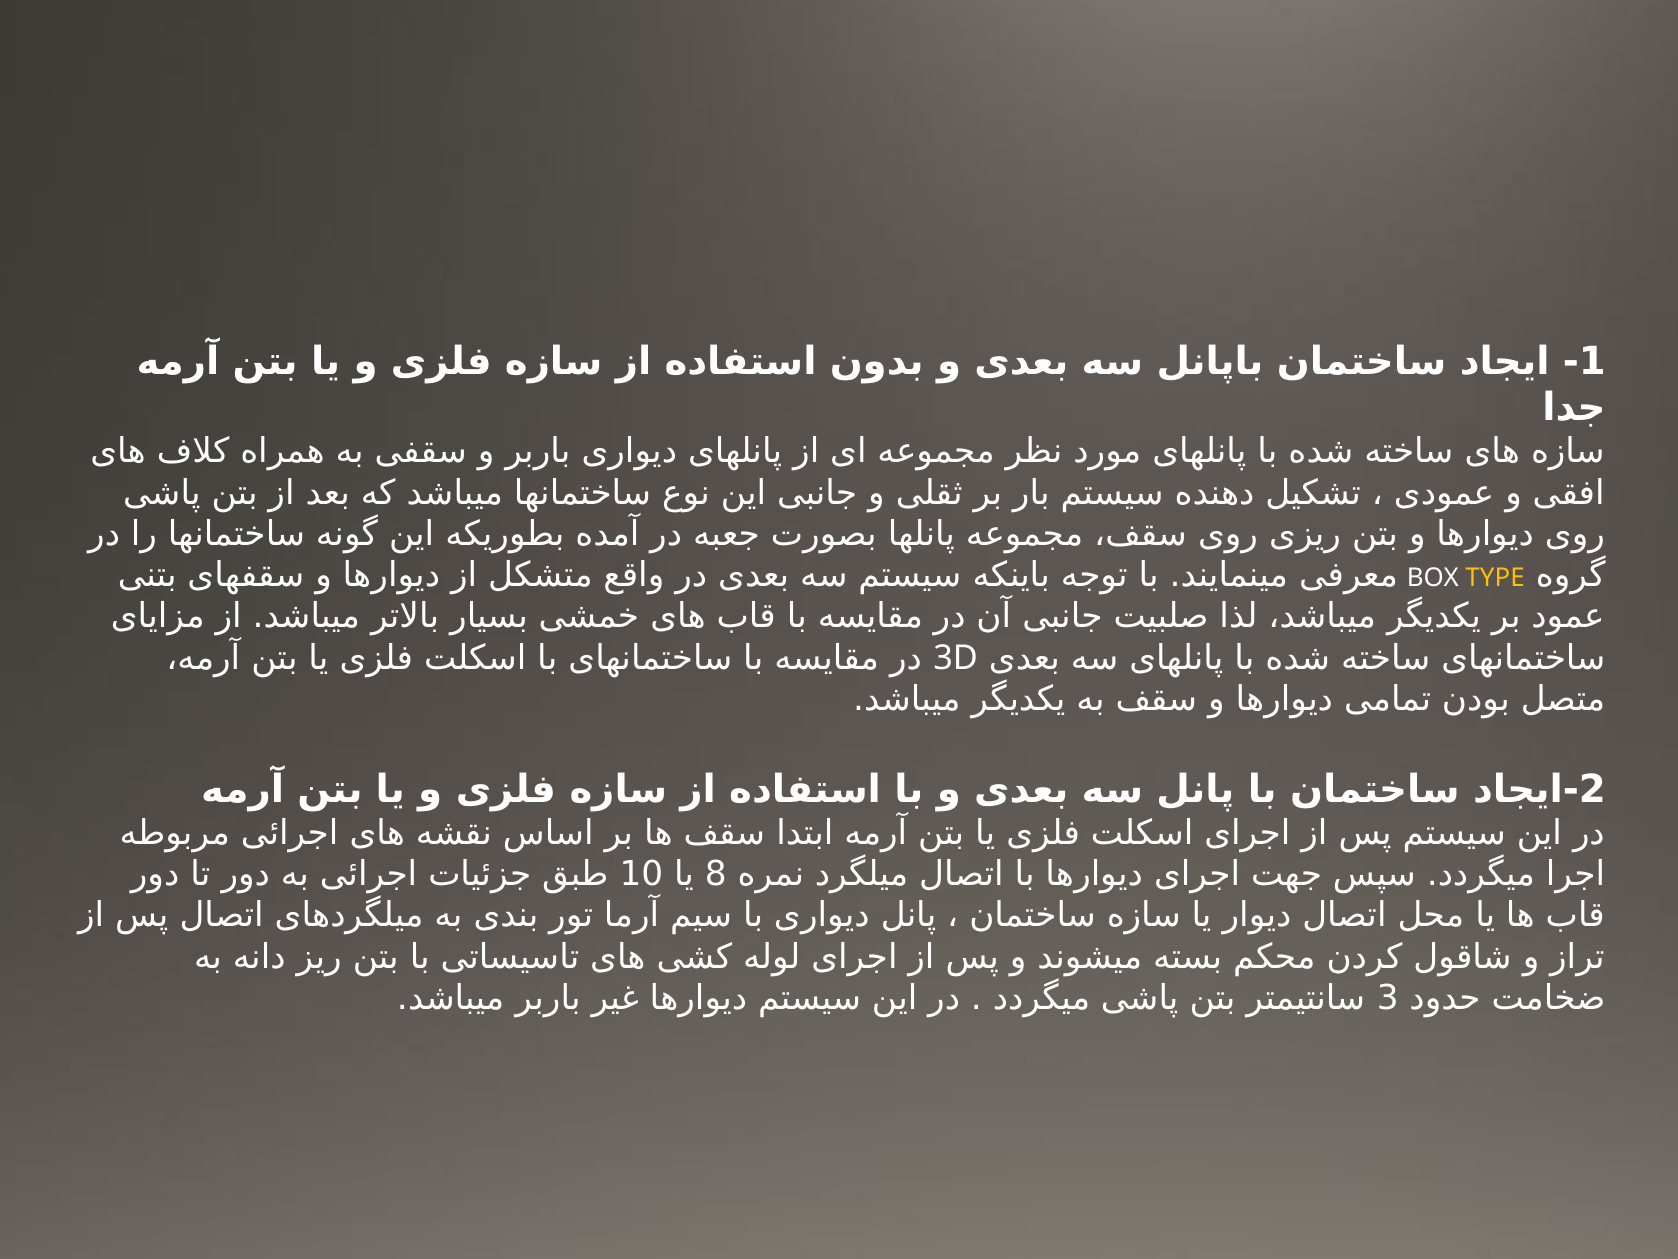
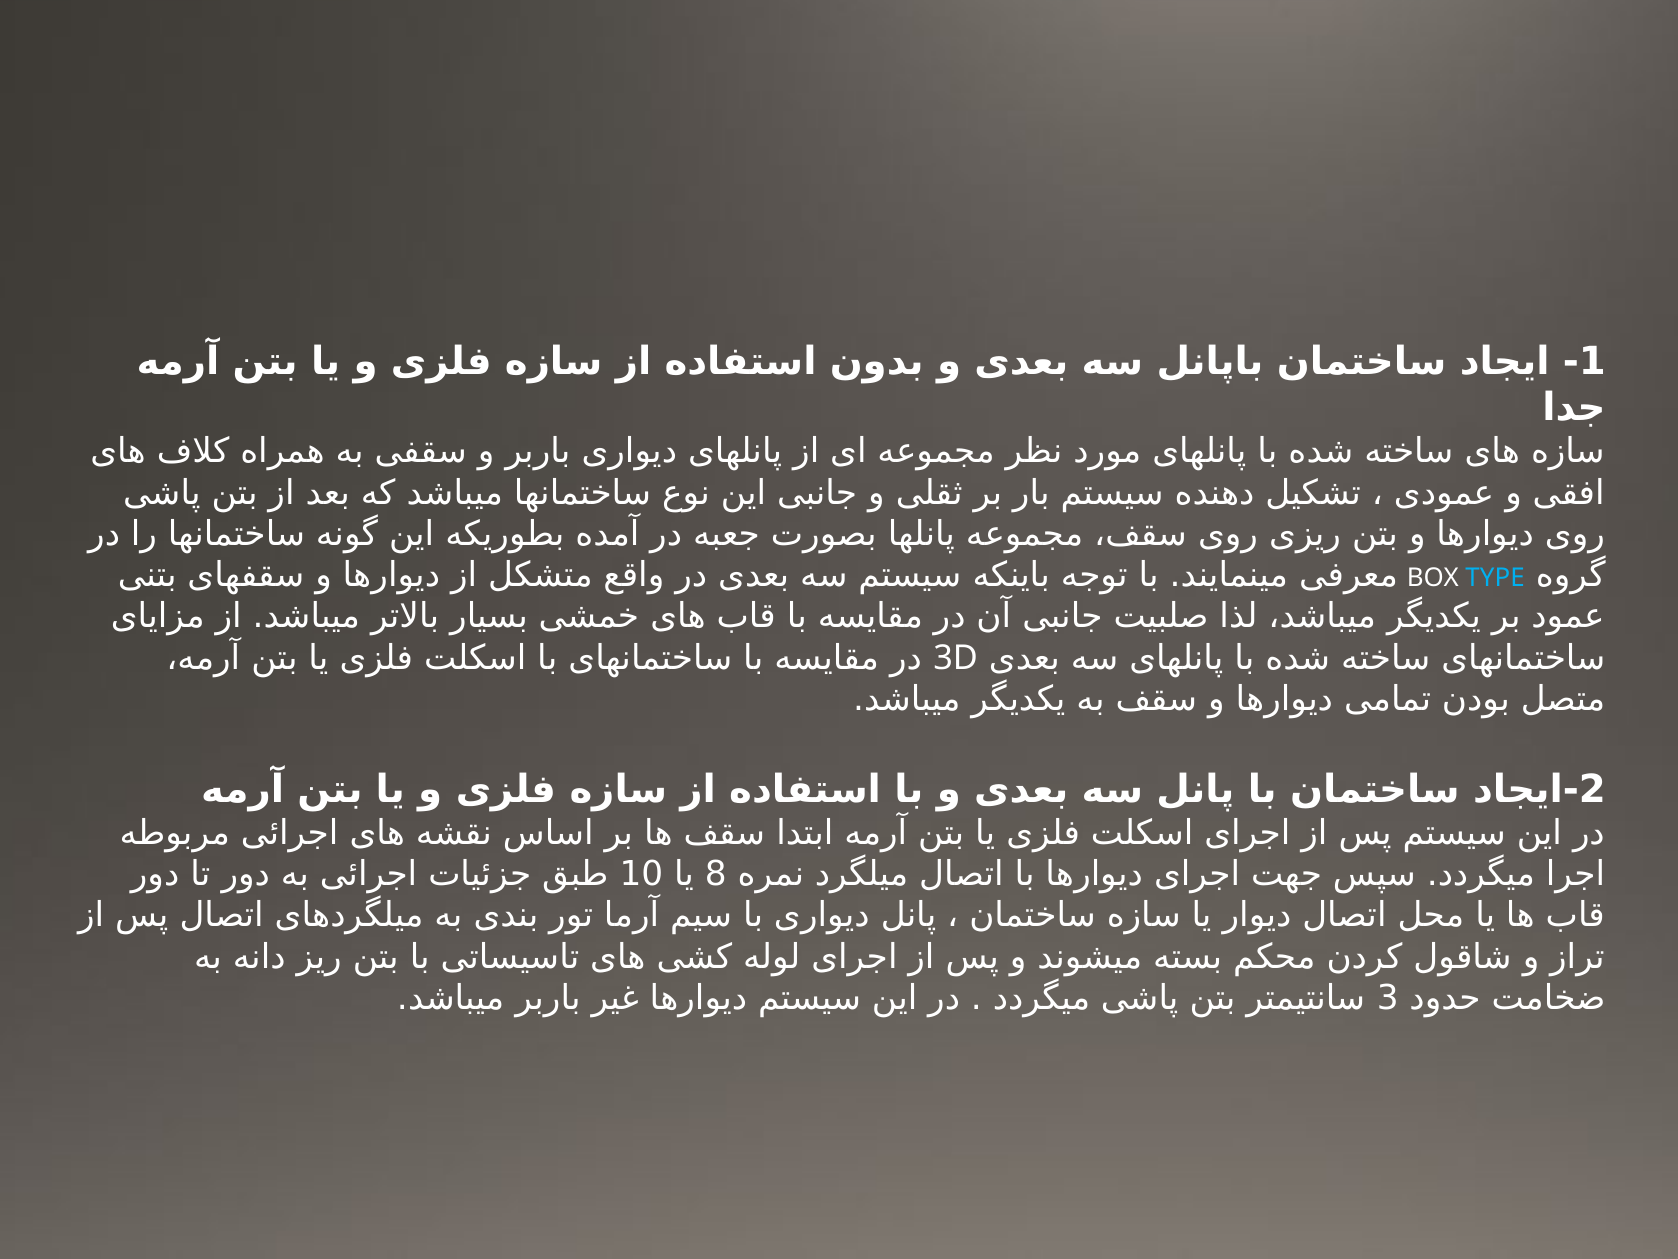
TYPE colour: yellow -> light blue
